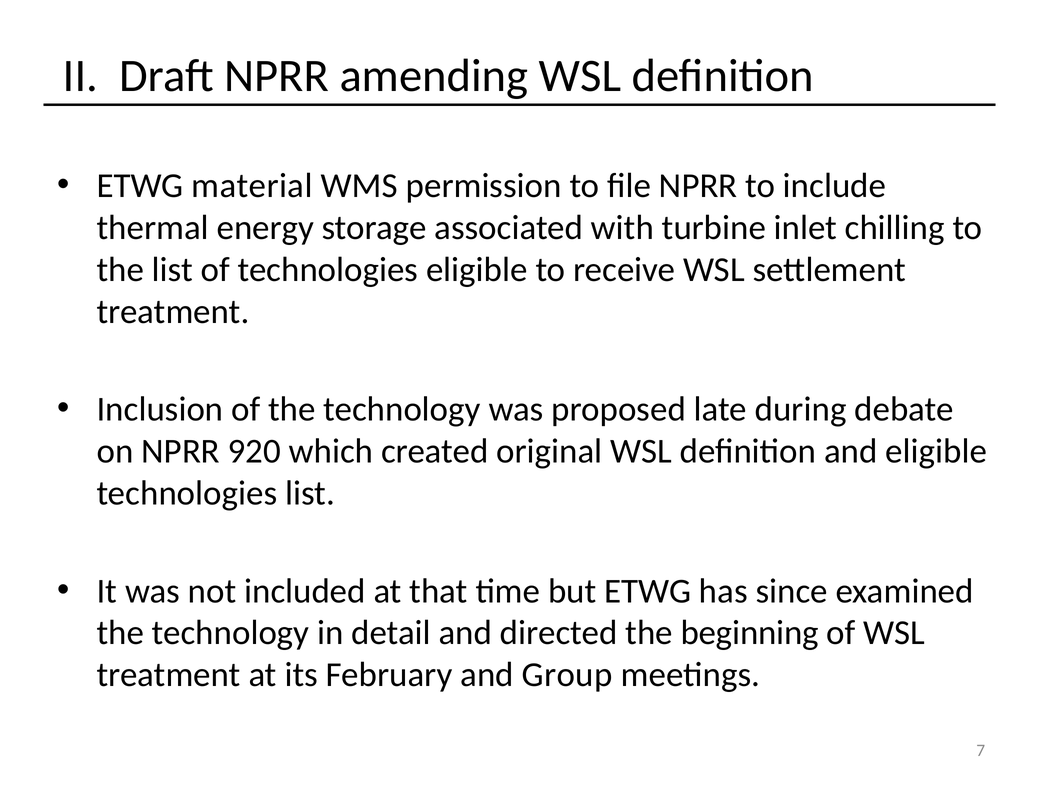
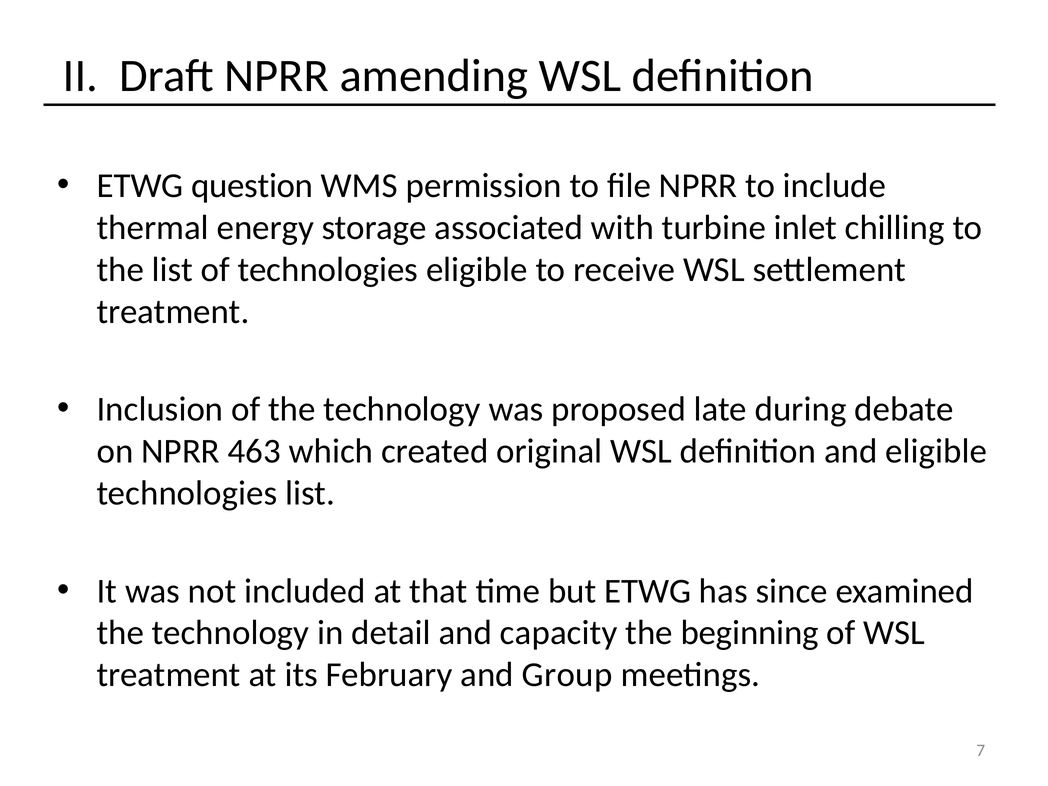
material: material -> question
920: 920 -> 463
directed: directed -> capacity
